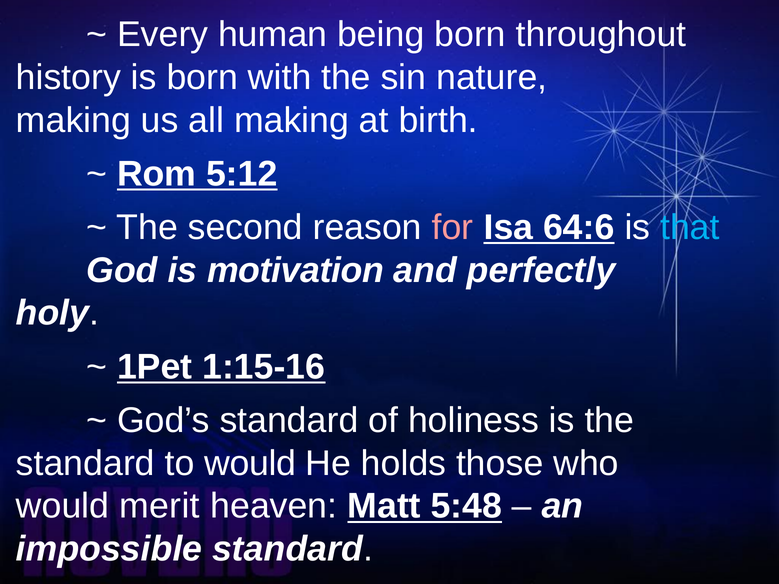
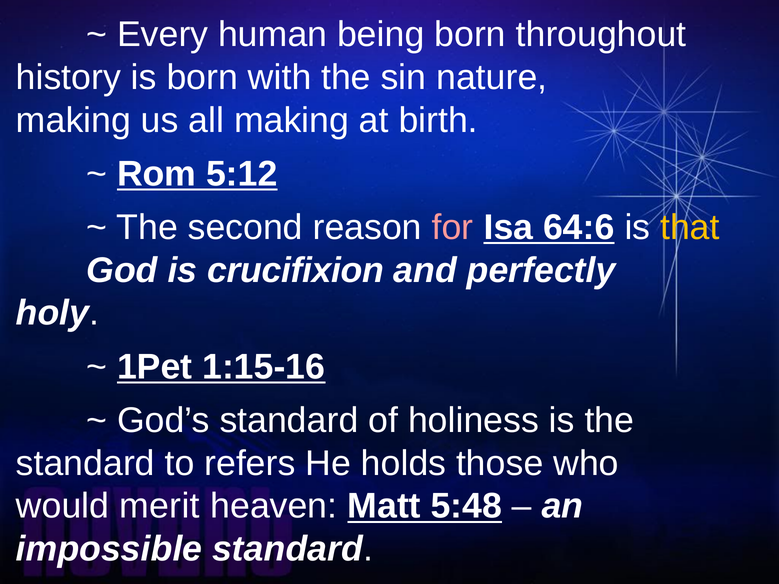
that colour: light blue -> yellow
motivation: motivation -> crucifixion
to would: would -> refers
